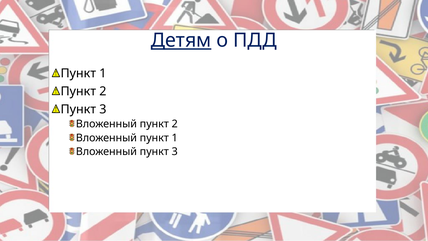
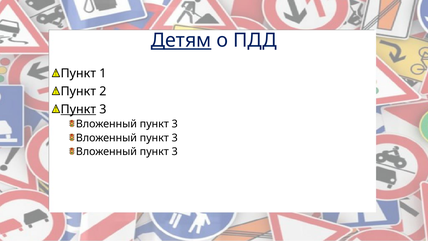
Пункт at (78, 109) underline: none -> present
2 at (175, 124): 2 -> 3
1 at (175, 138): 1 -> 3
